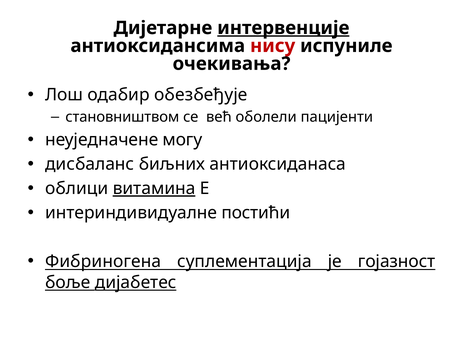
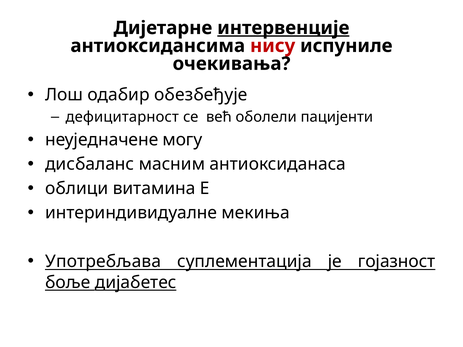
становништвом: становништвом -> дефицитарност
биљних: биљних -> масним
витамина underline: present -> none
постићи: постићи -> мекиња
Фибриногена: Фибриногена -> Употребљава
